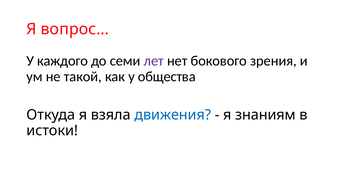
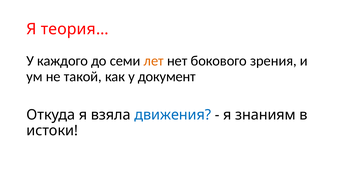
вопрос…: вопрос… -> теория…
лет colour: purple -> orange
общества: общества -> документ
